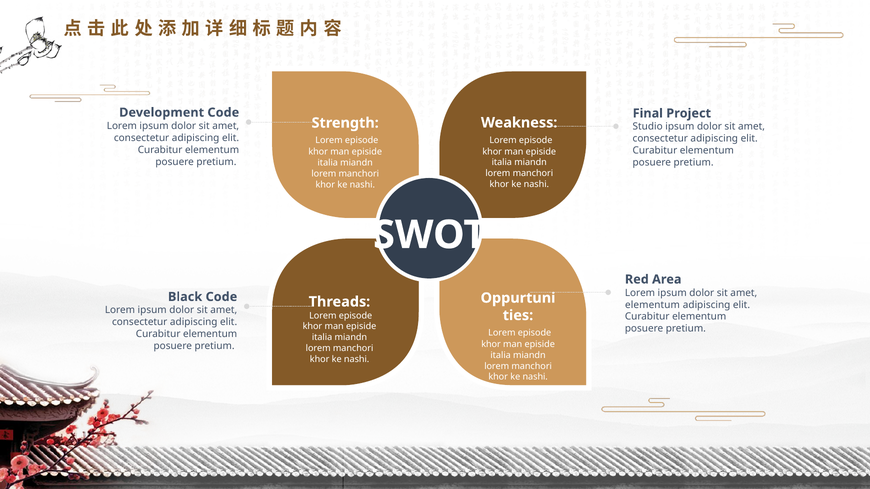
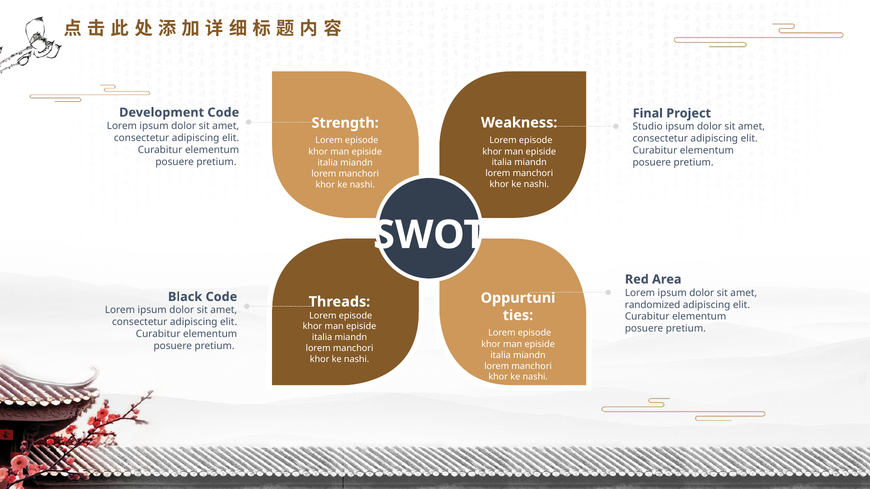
elementum at (652, 305): elementum -> randomized
